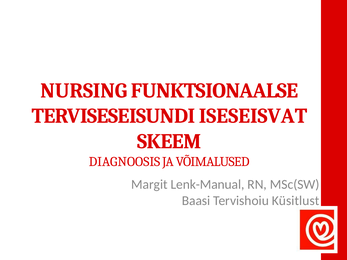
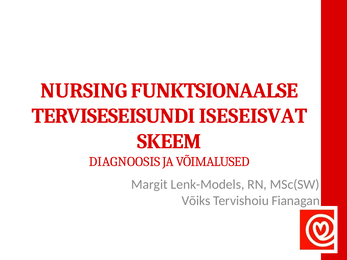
Lenk-Manual: Lenk-Manual -> Lenk-Models
Baasi: Baasi -> Võiks
Küsitlust: Küsitlust -> Fianagan
